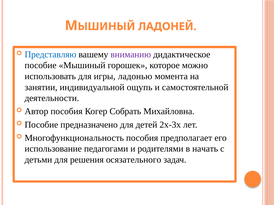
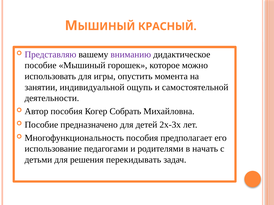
ЛАДОНЕЙ: ЛАДОНЕЙ -> КРАСНЫЙ
Представляю colour: blue -> purple
ладонью: ладонью -> опустить
осязательного: осязательного -> перекидывать
